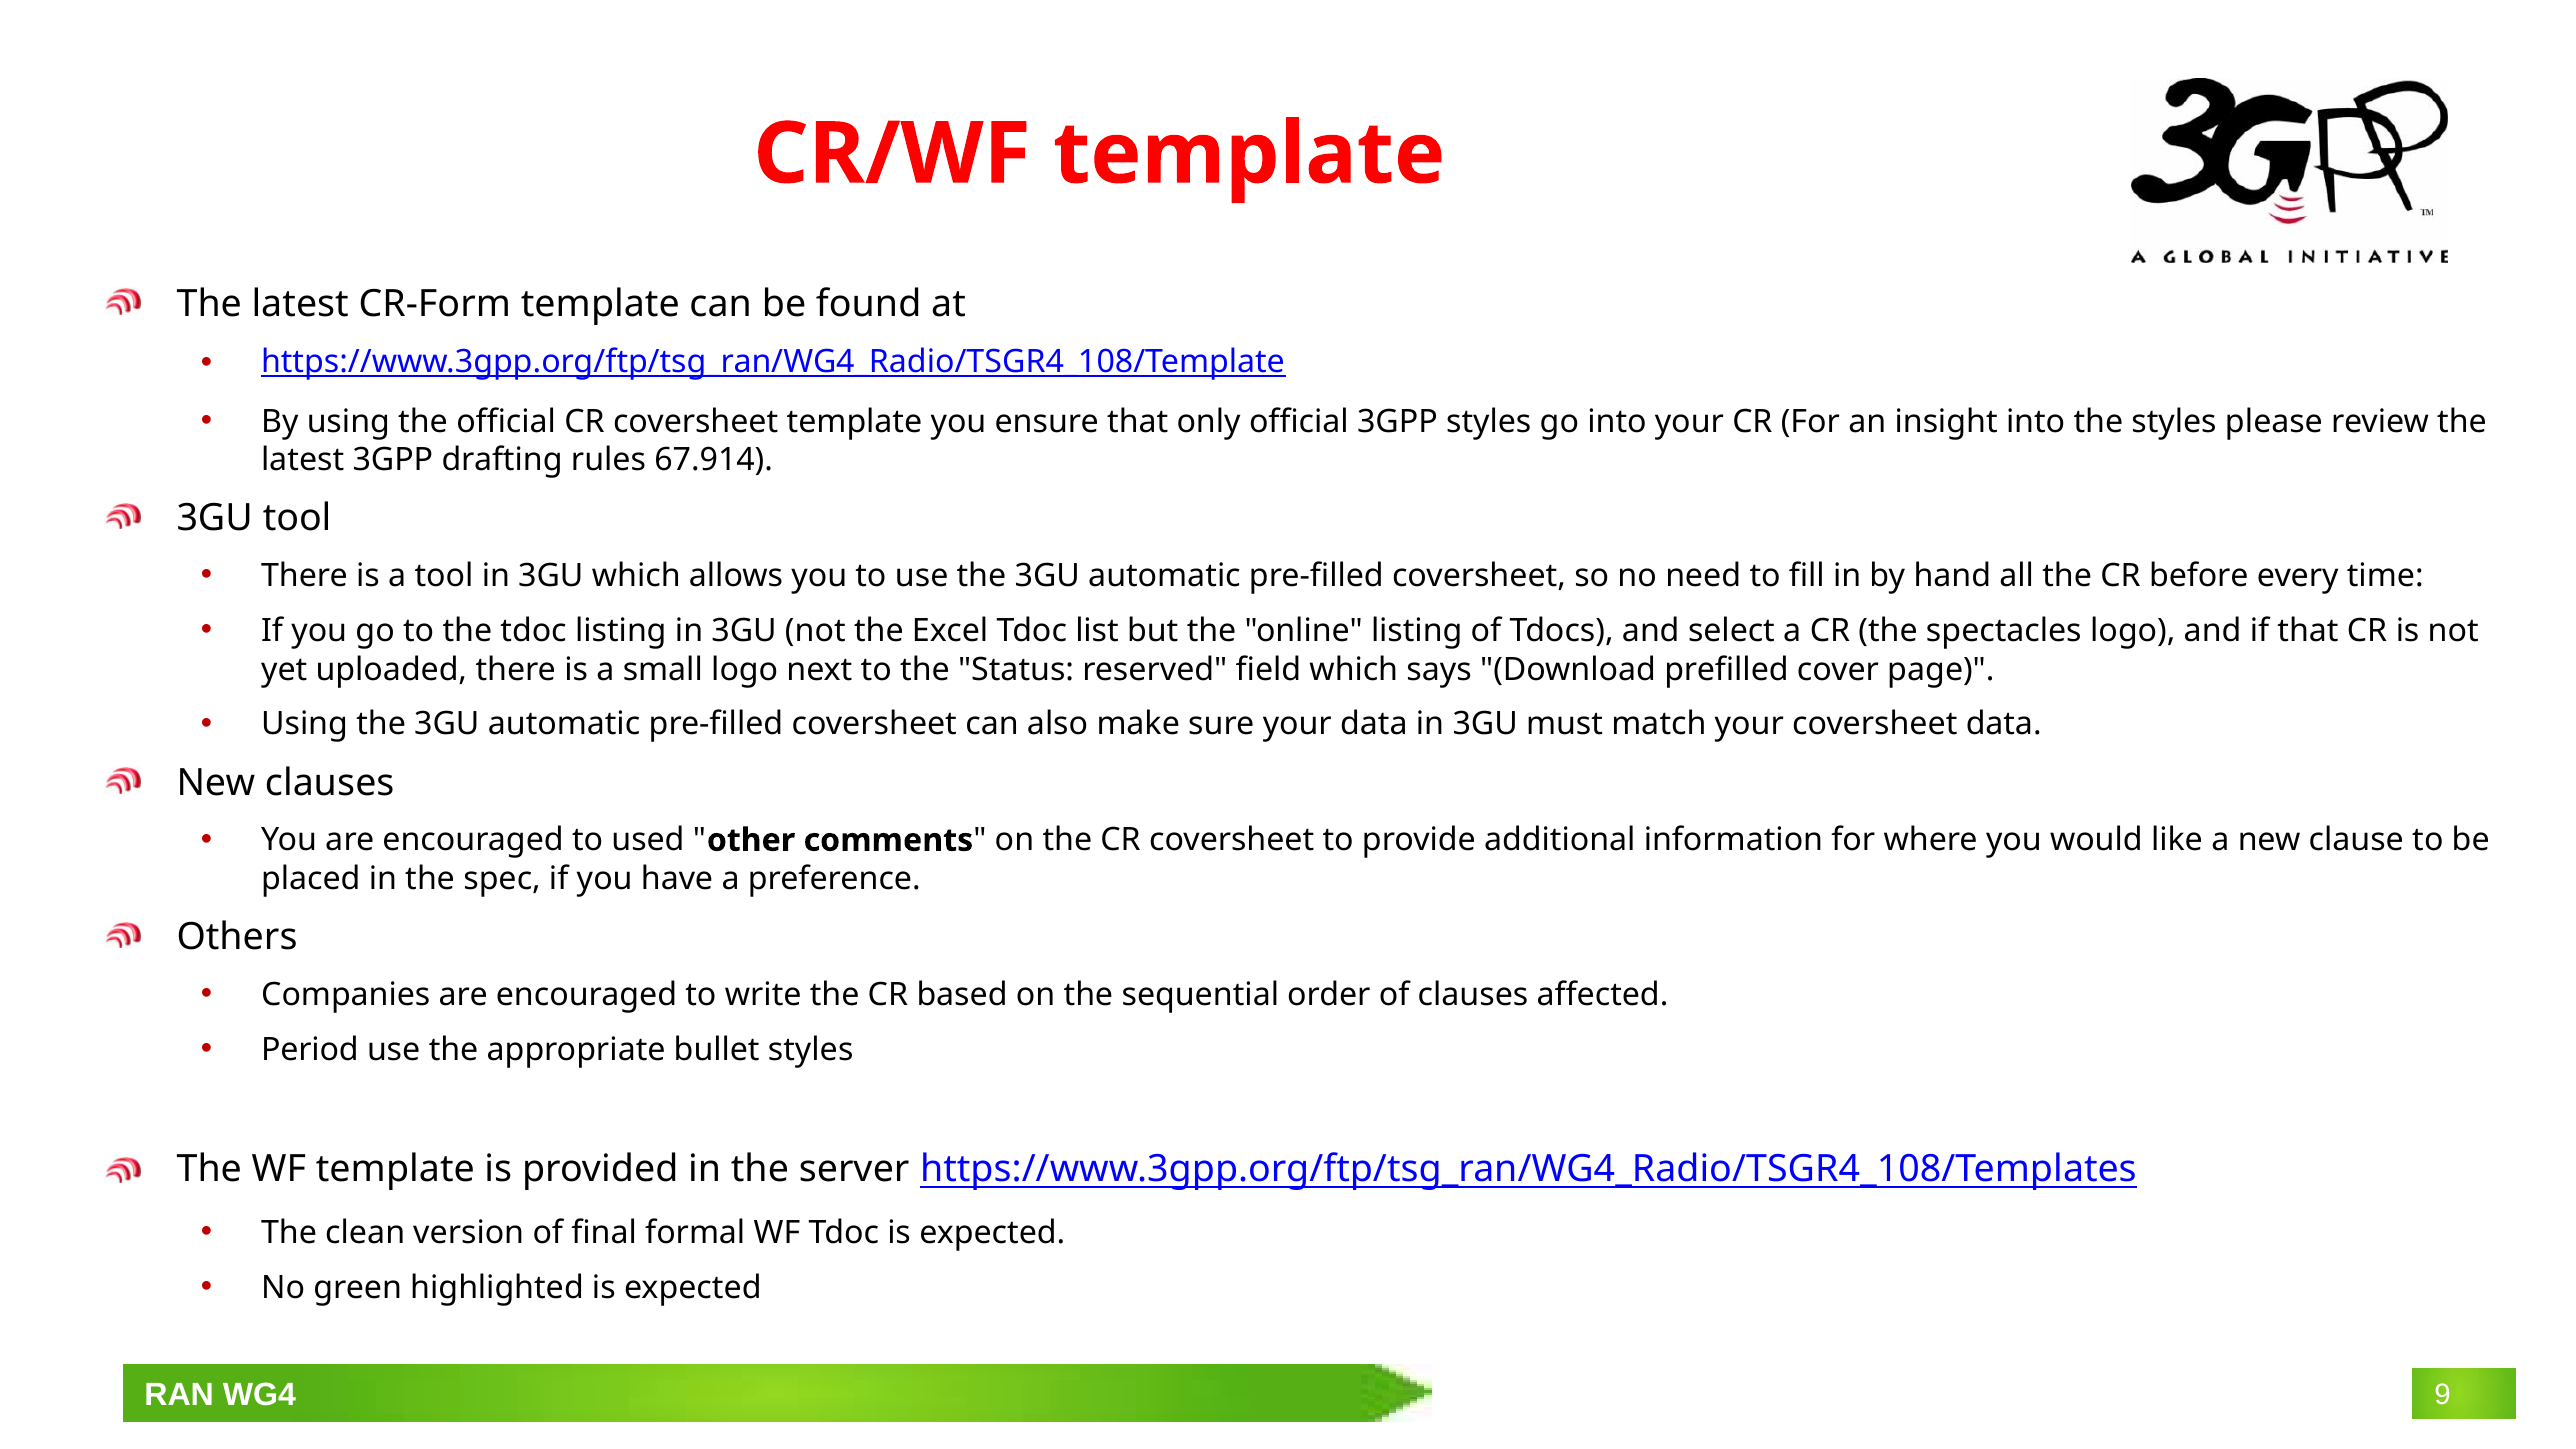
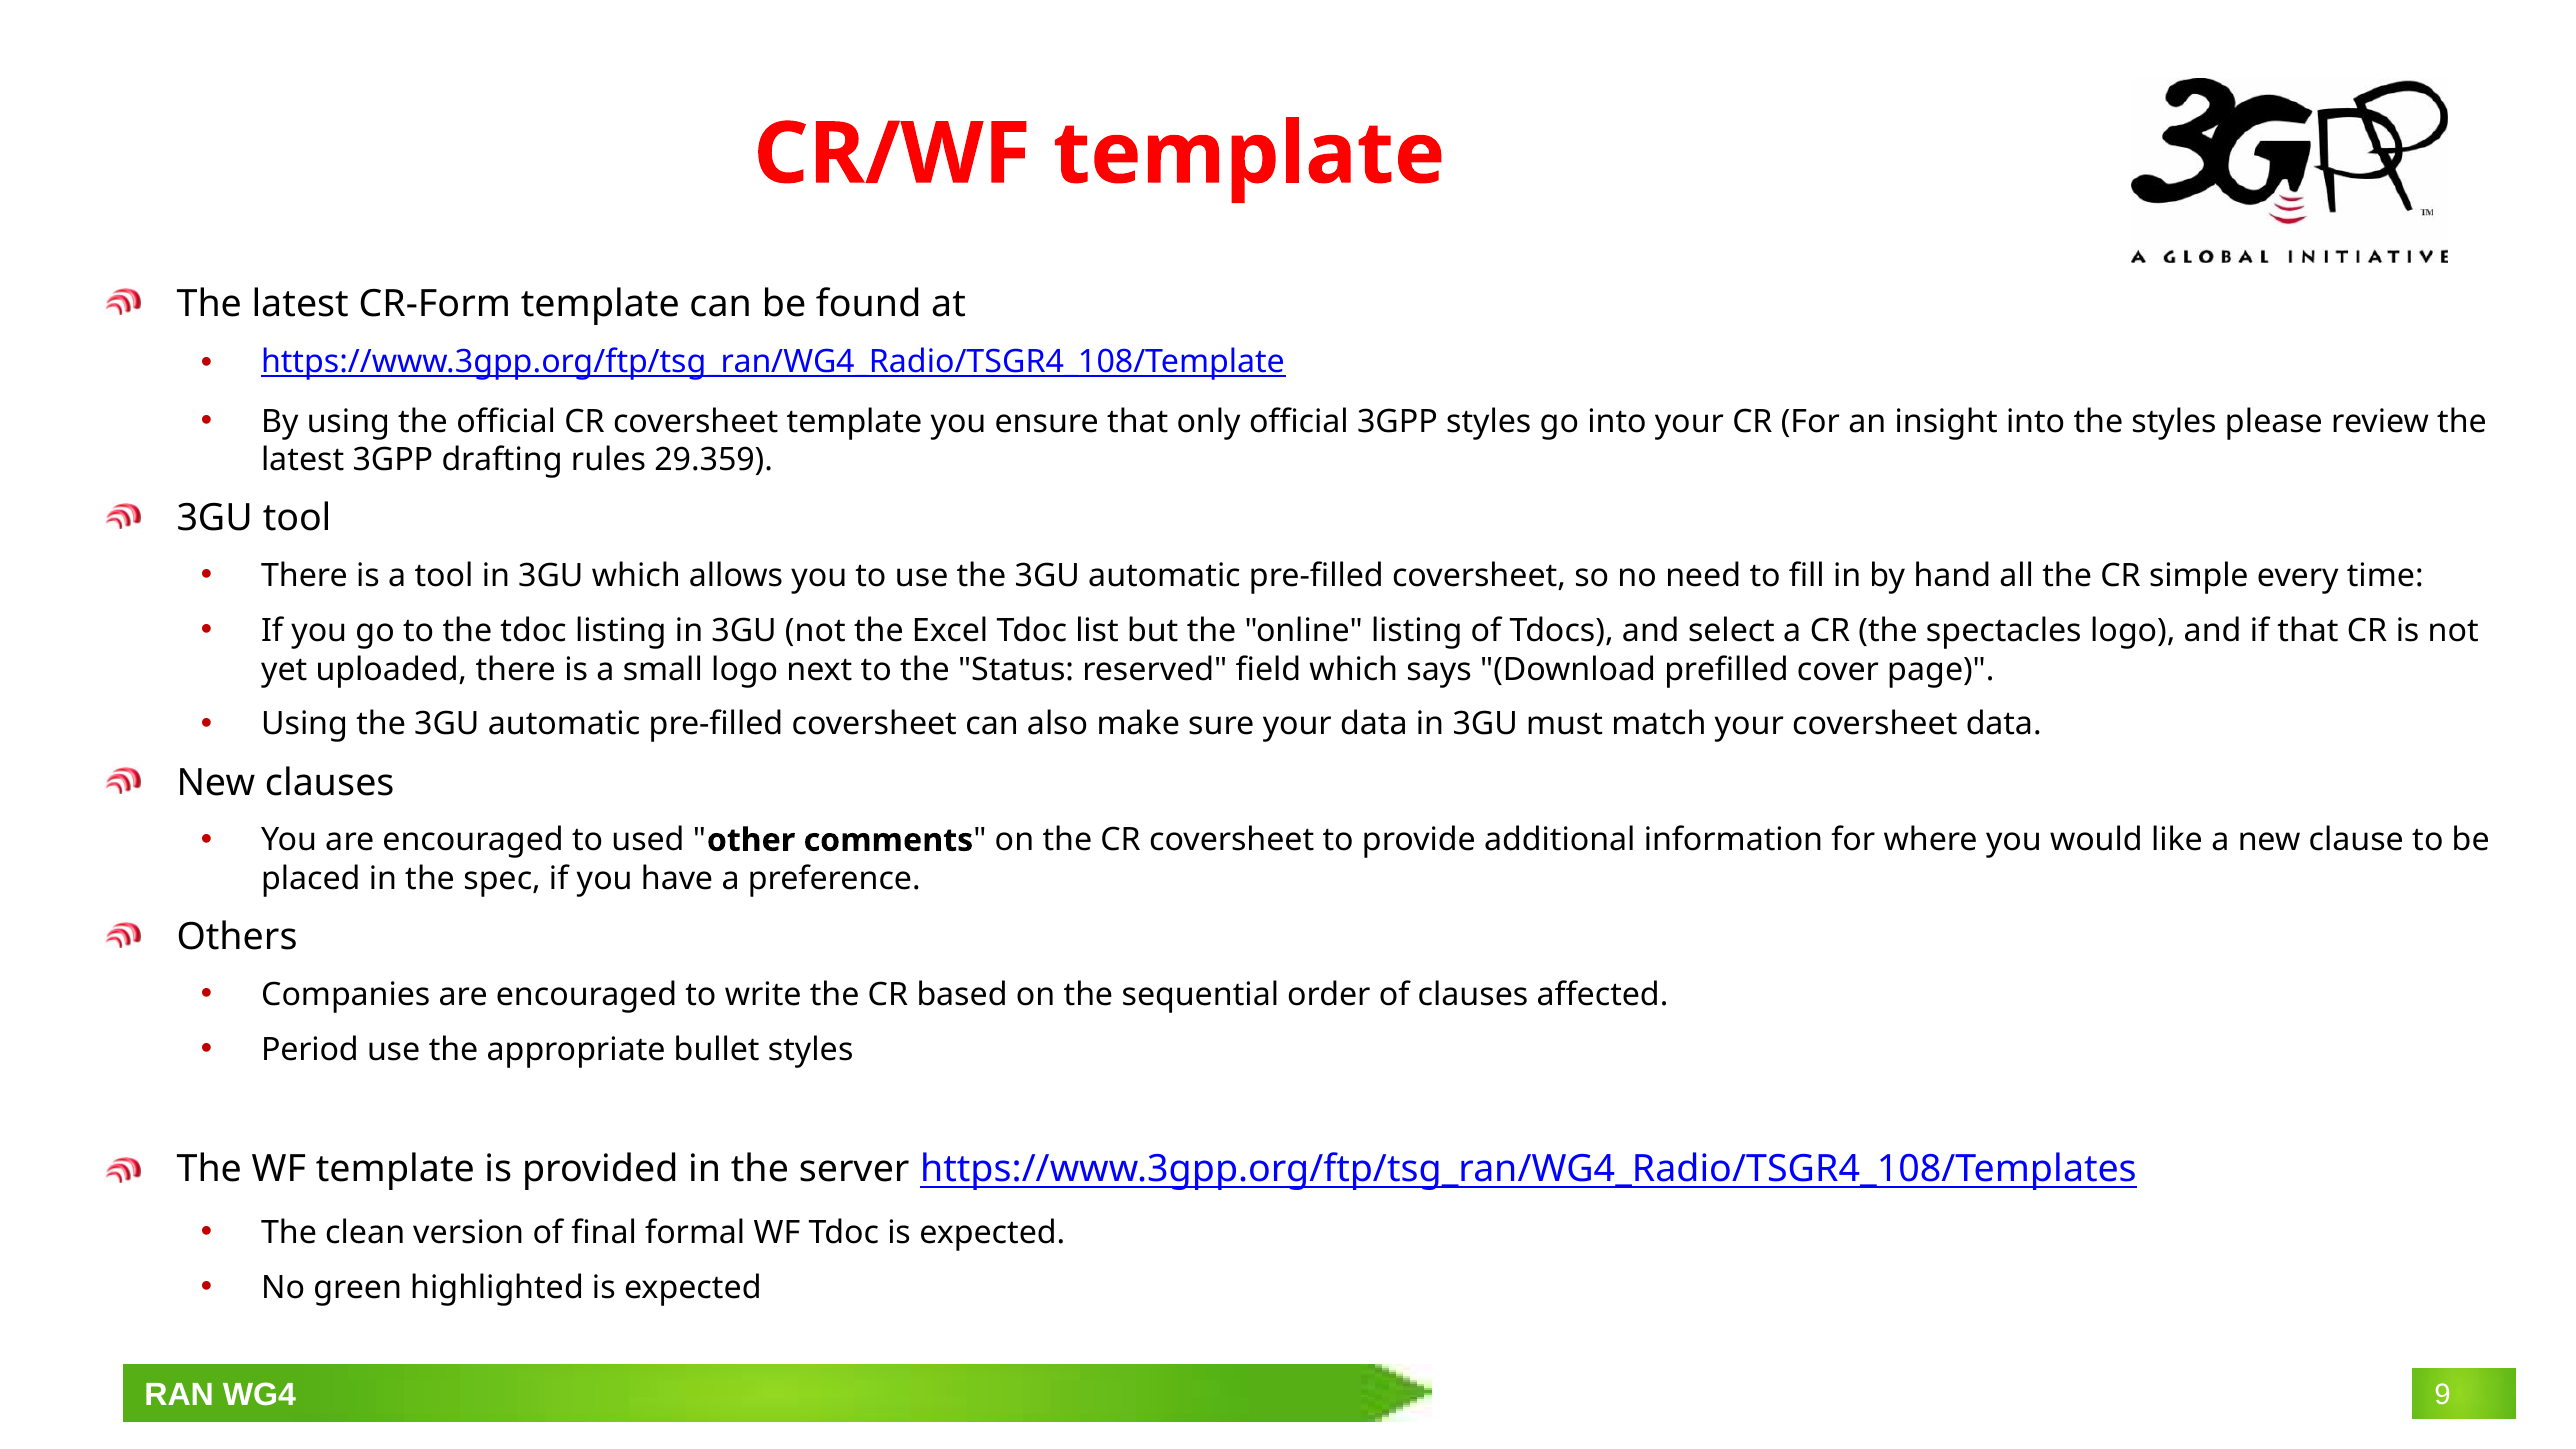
67.914: 67.914 -> 29.359
before: before -> simple
